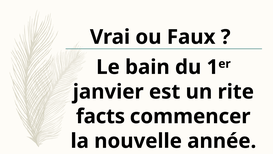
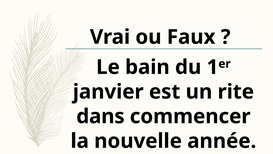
facts: facts -> dans
